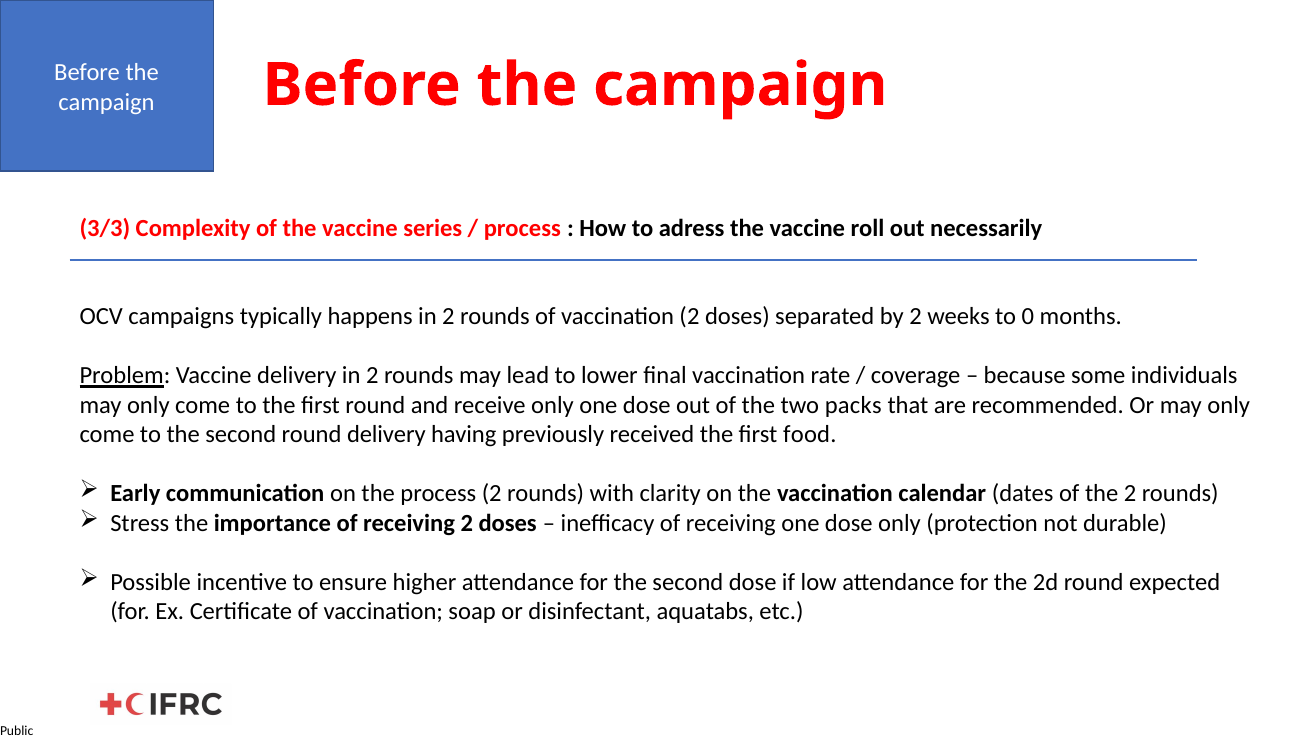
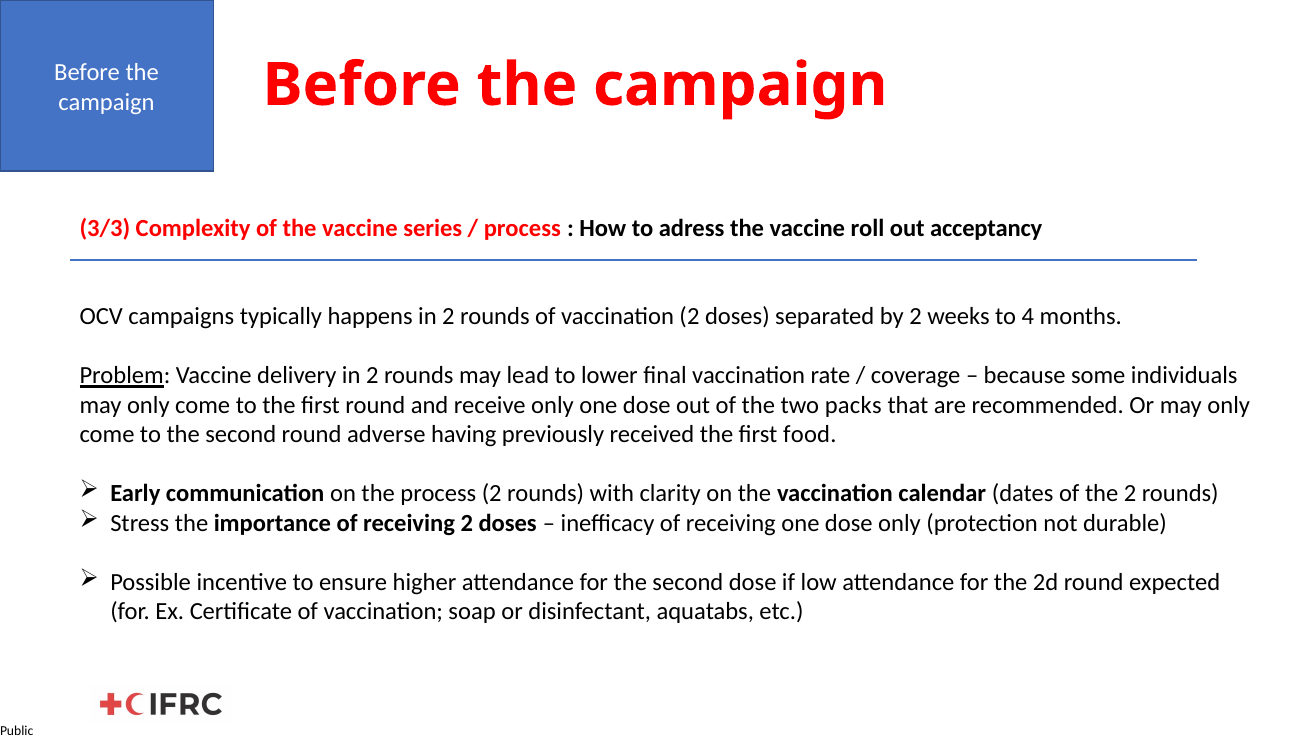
necessarily: necessarily -> acceptancy
0: 0 -> 4
round delivery: delivery -> adverse
